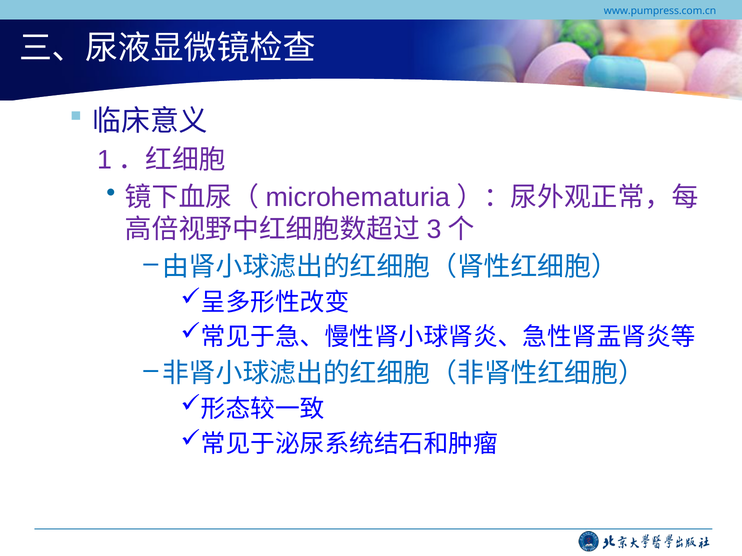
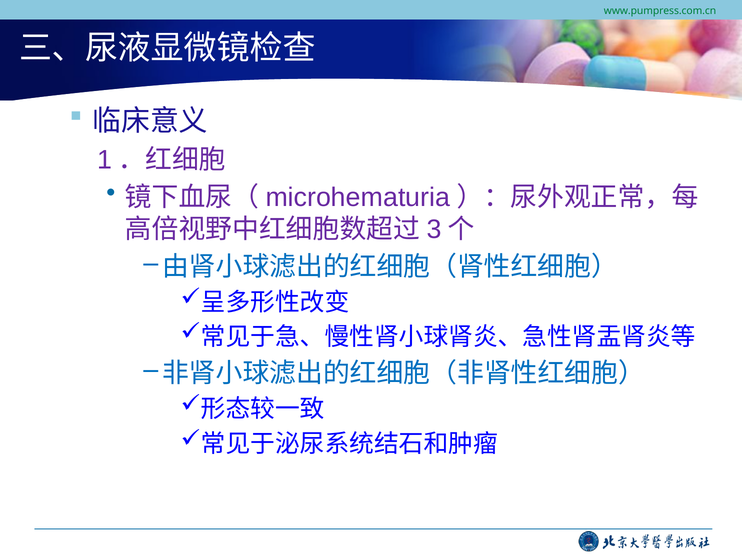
www.pumpress.com.cn colour: blue -> green
